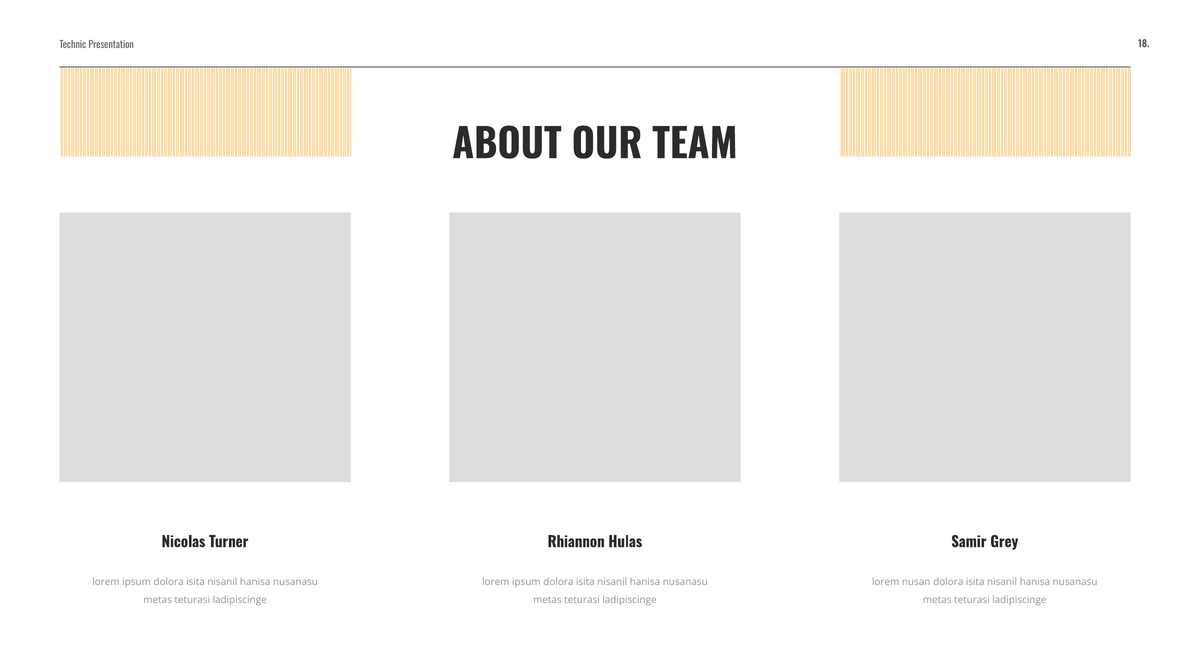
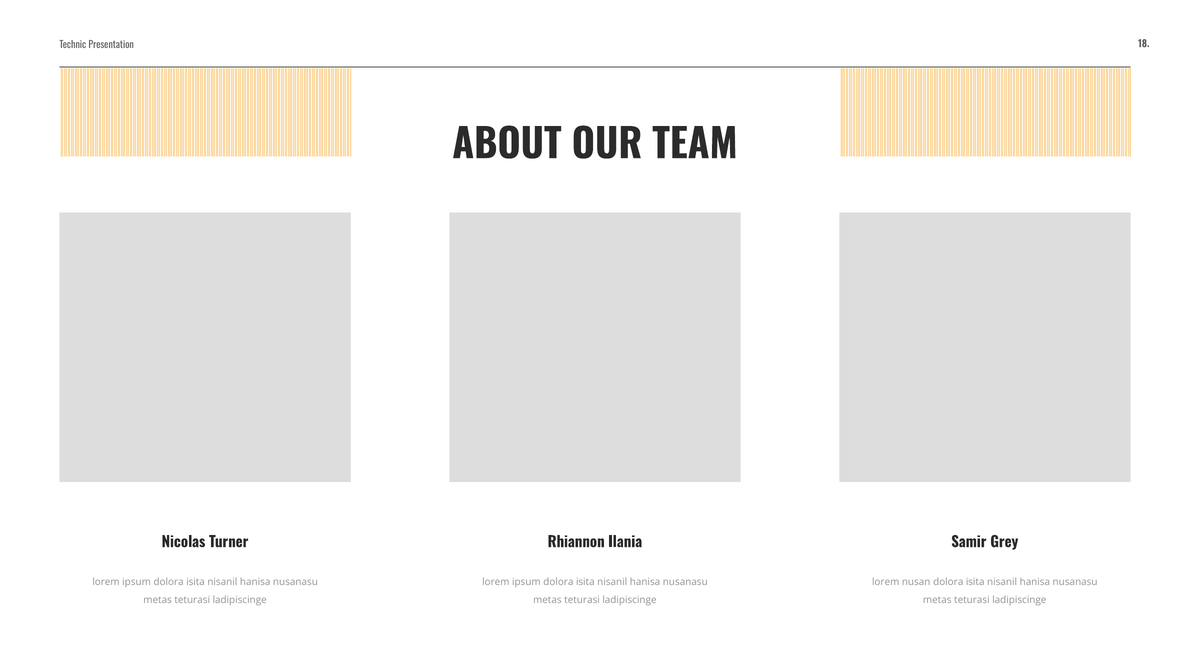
Hulas: Hulas -> Ilania
